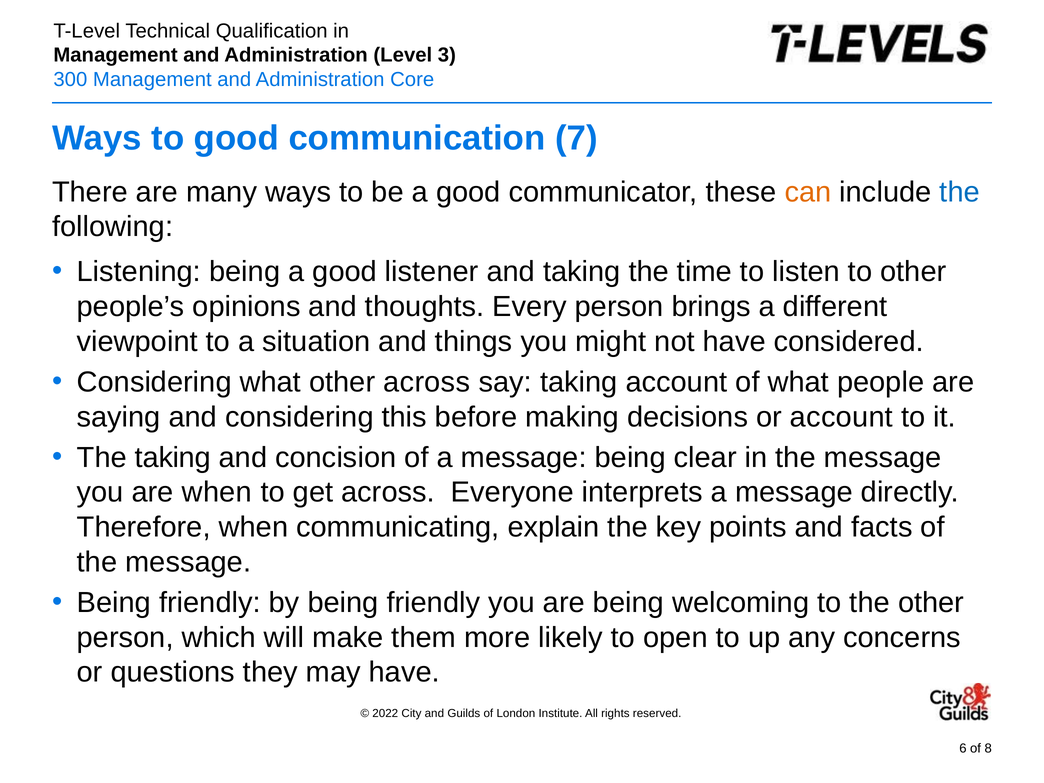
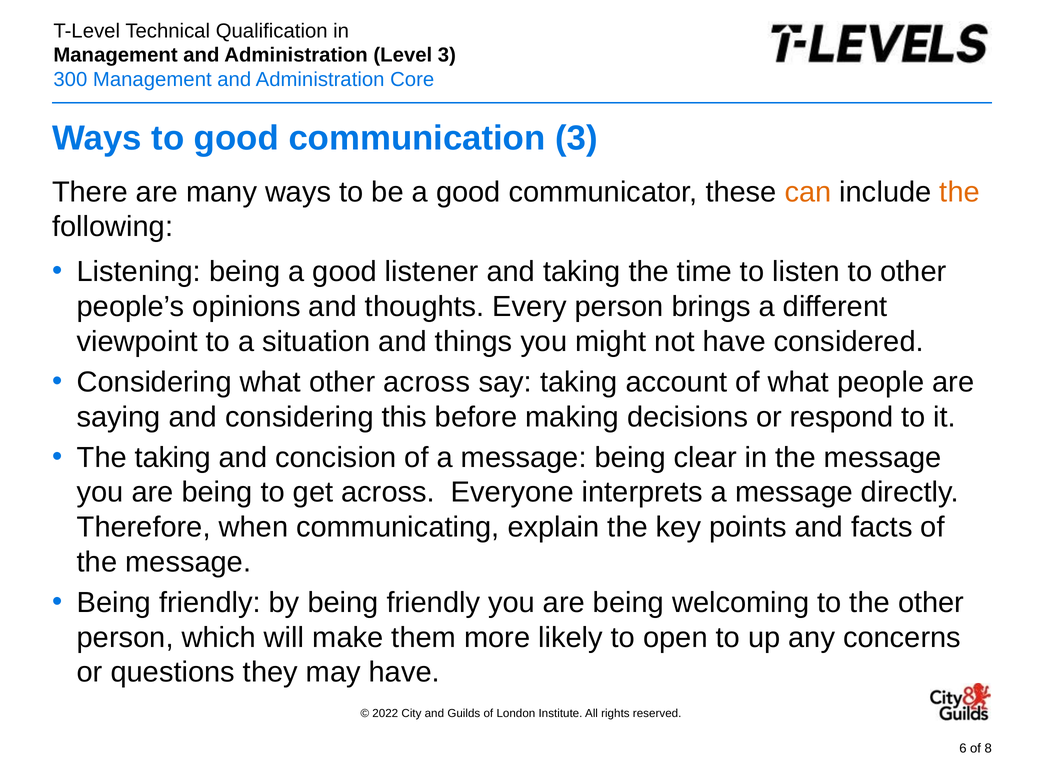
communication 7: 7 -> 3
the at (960, 192) colour: blue -> orange
or account: account -> respond
when at (217, 492): when -> being
